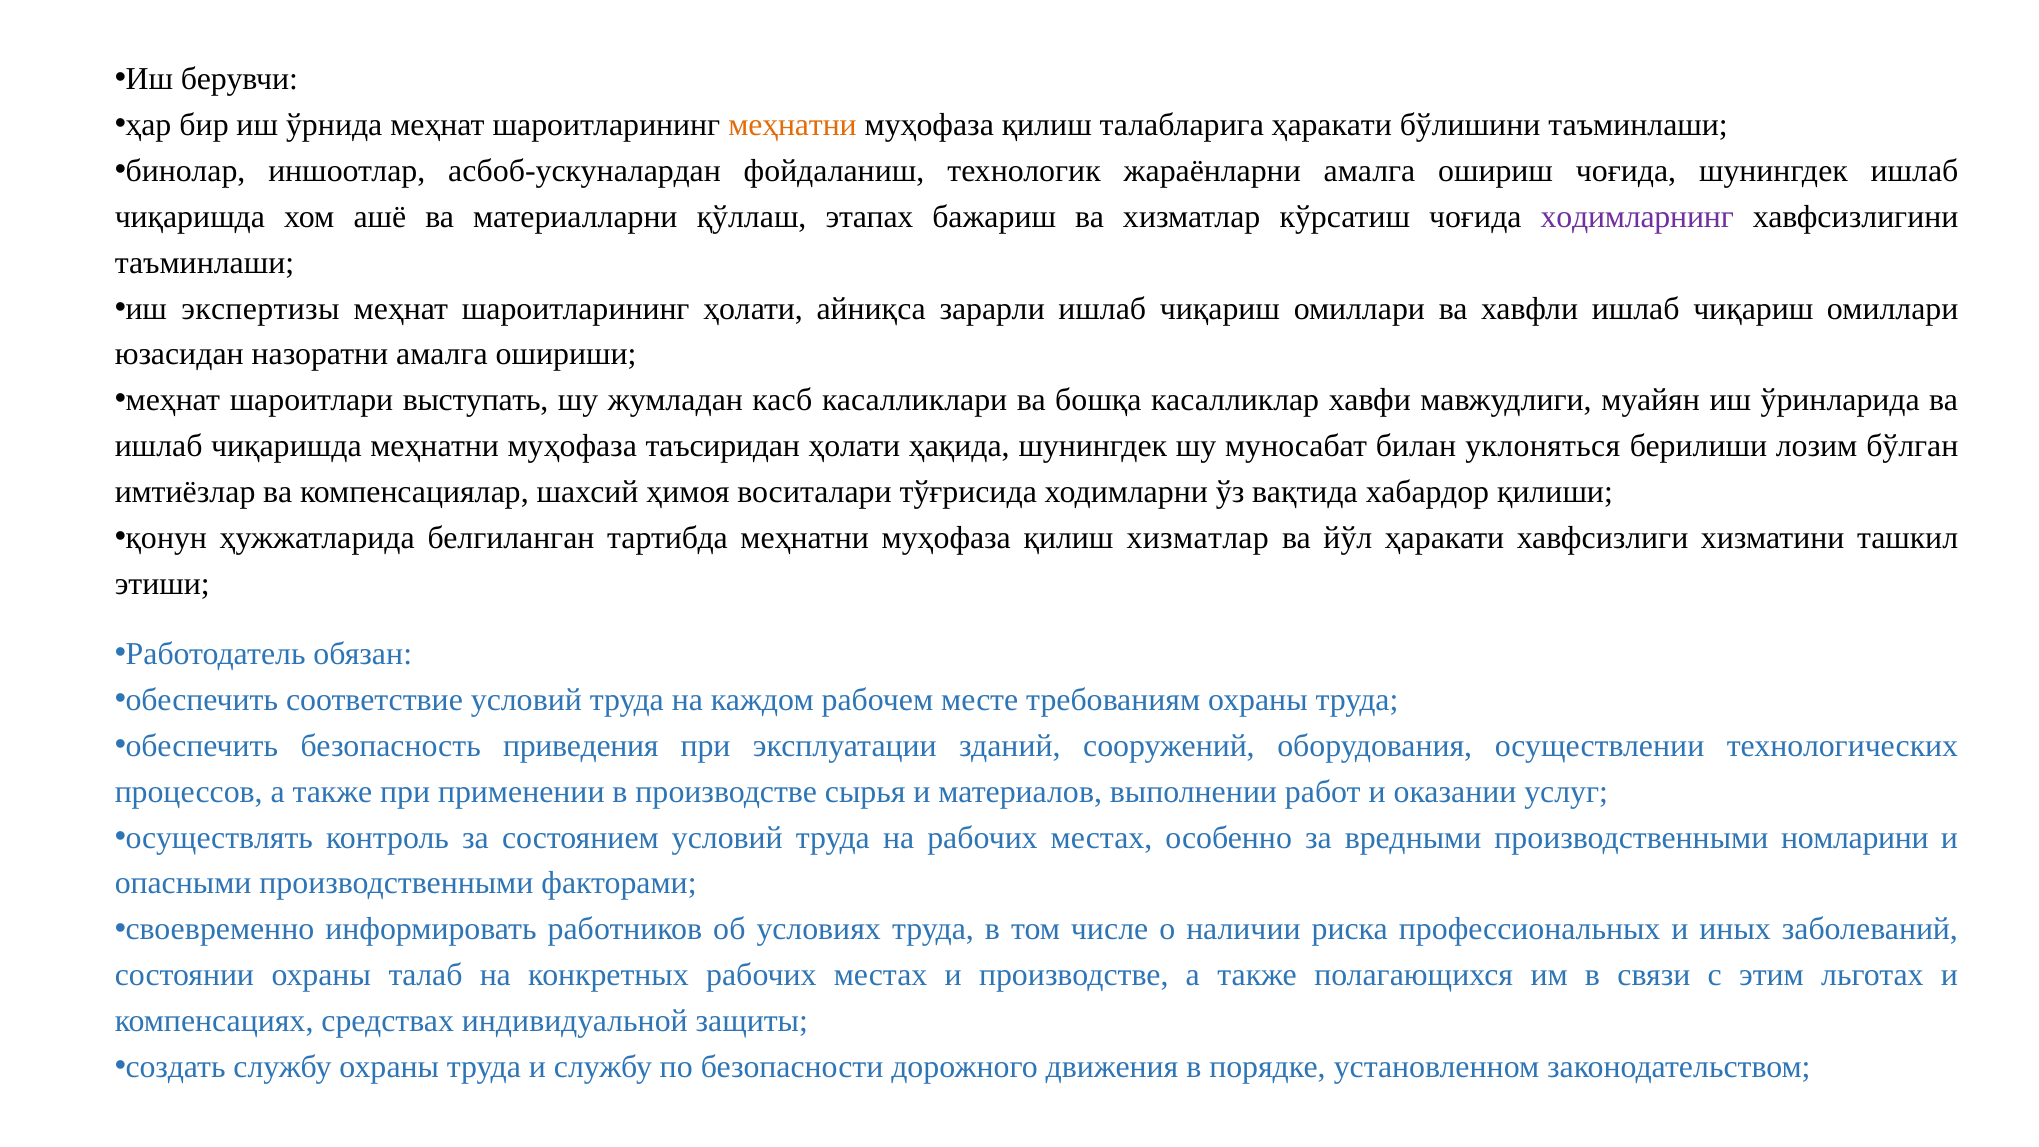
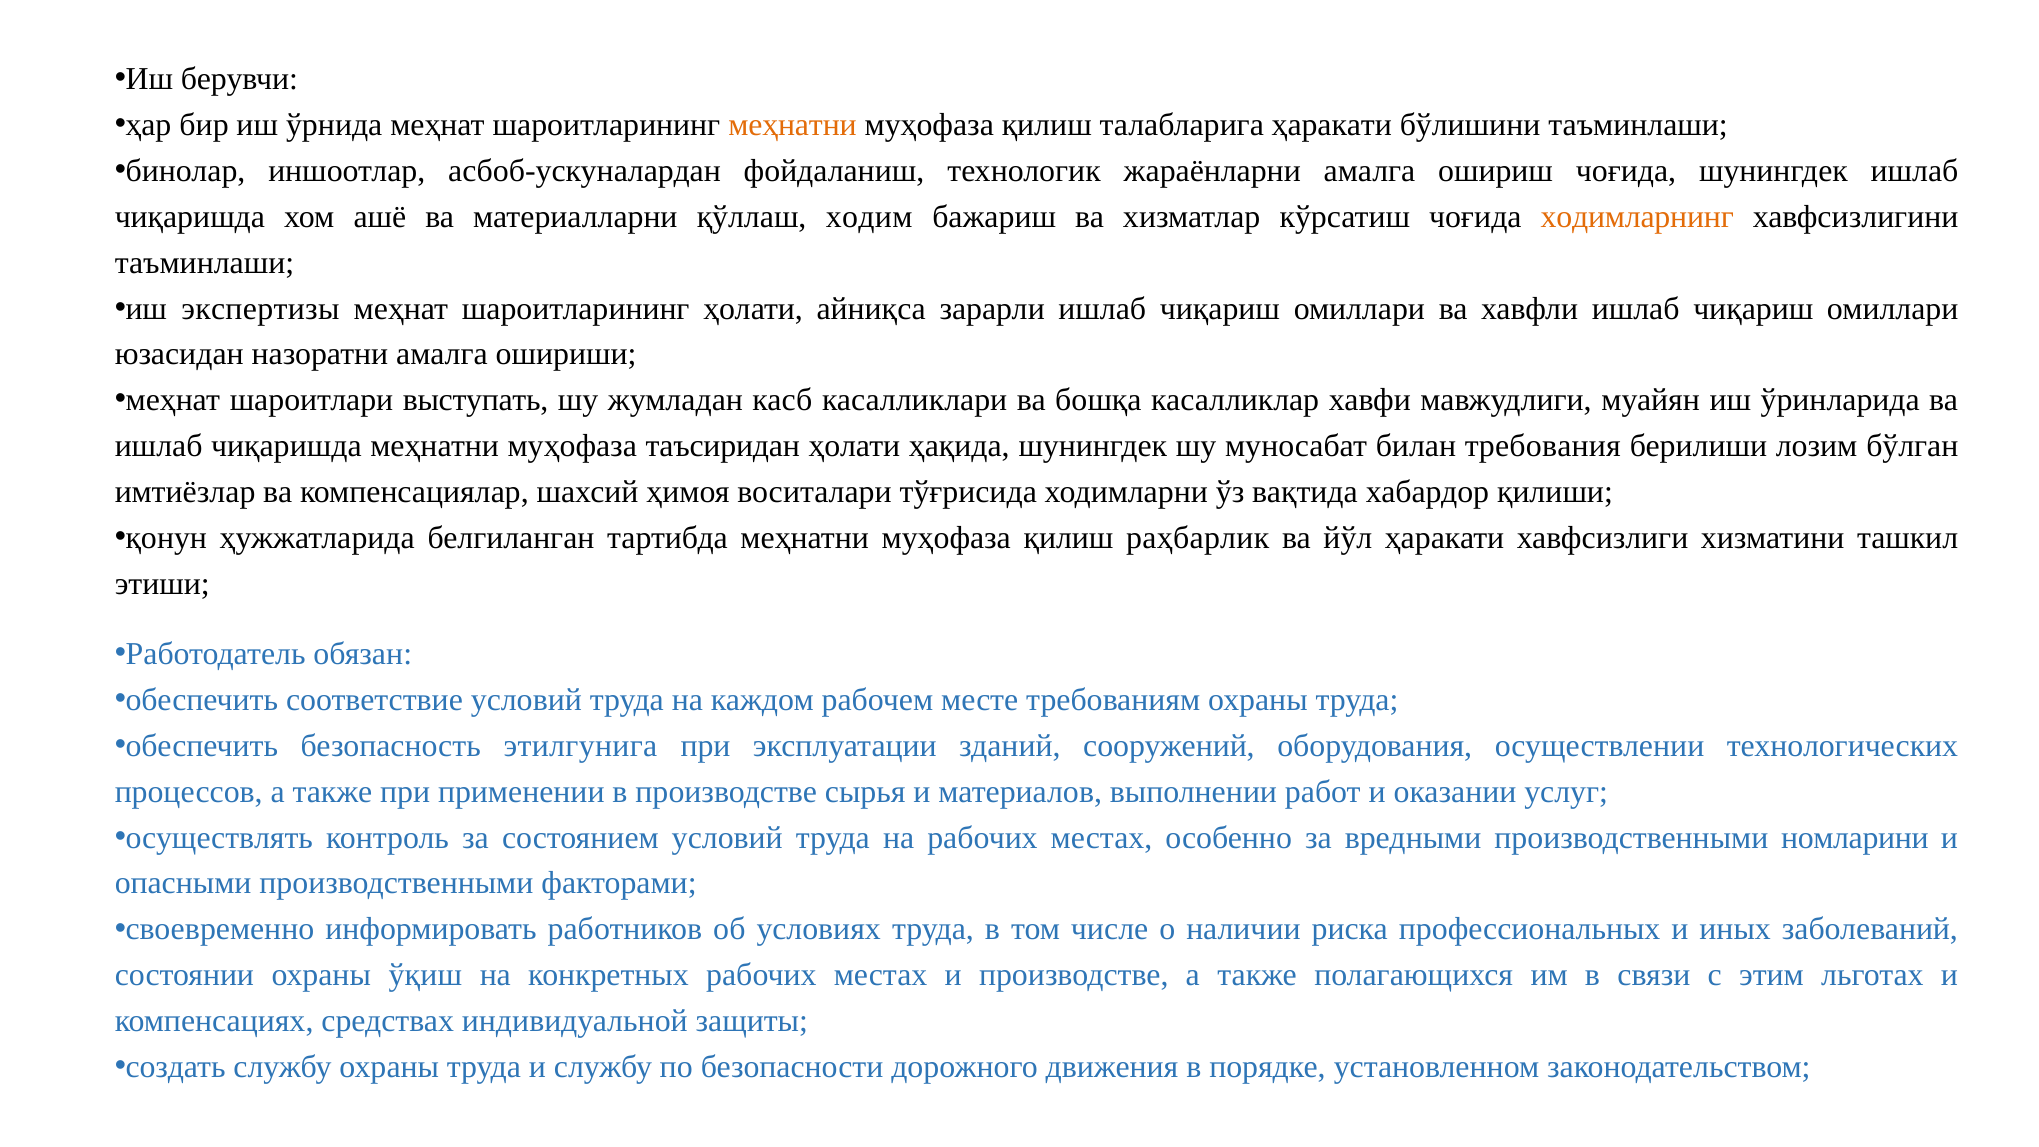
этапах: этапах -> ходим
ходимларнинг colour: purple -> orange
уклоняться: уклоняться -> требования
қилиш хизматлар: хизматлар -> раҳбарлик
приведения: приведения -> этилгунига
талаб: талаб -> ўқиш
